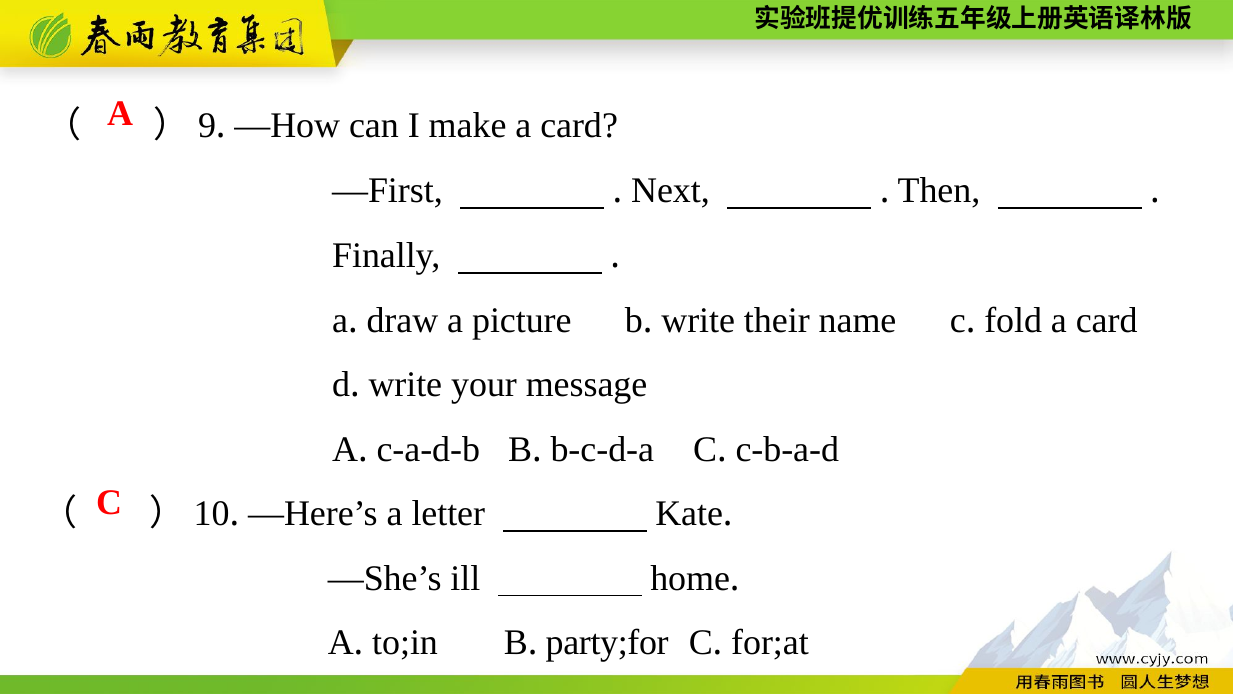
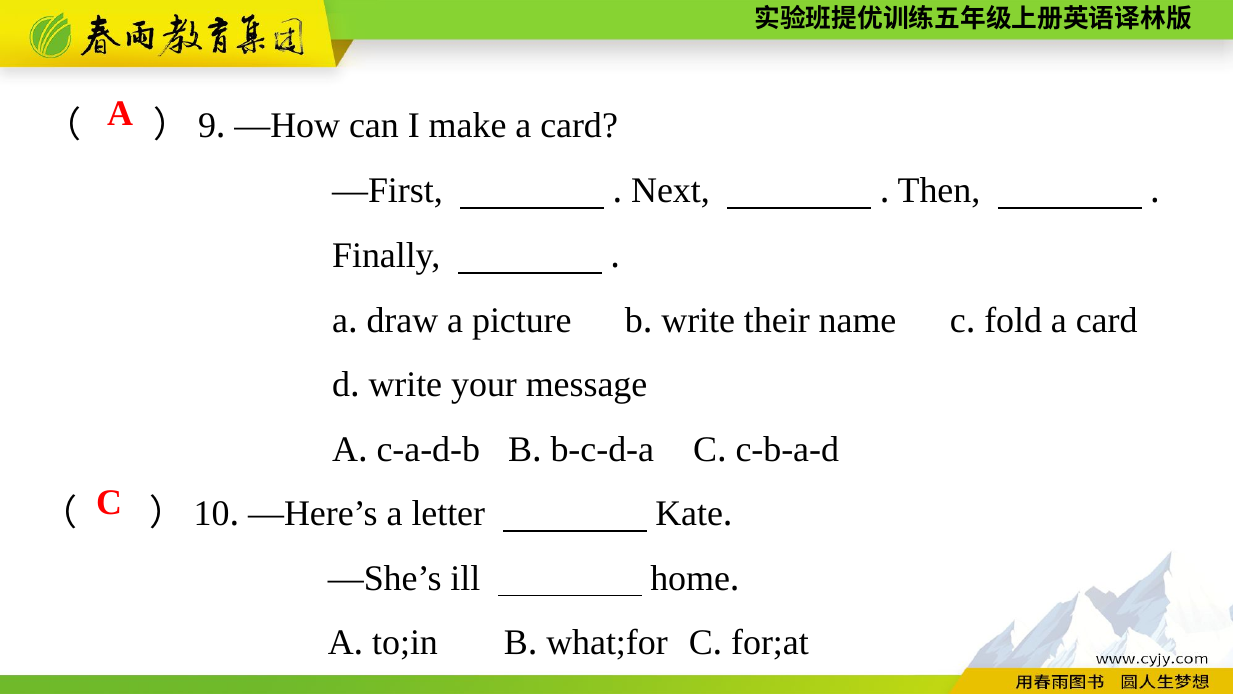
party;for: party;for -> what;for
